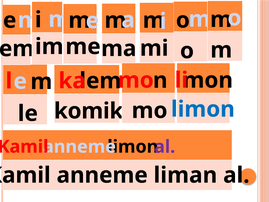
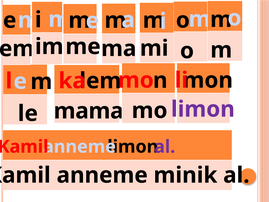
limon at (203, 109) colour: blue -> purple
komik: komik -> mama
liman: liman -> minik
